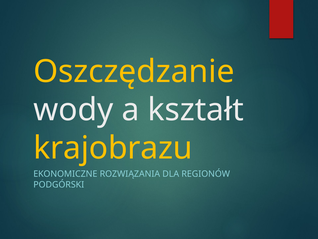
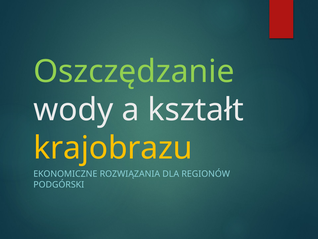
Oszczędzanie colour: yellow -> light green
